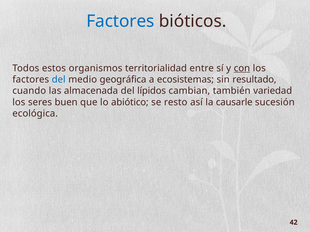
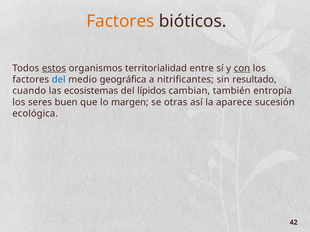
Factores at (120, 21) colour: blue -> orange
estos underline: none -> present
ecosistemas: ecosistemas -> nitrificantes
almacenada: almacenada -> ecosistemas
variedad: variedad -> entropía
abiótico: abiótico -> margen
resto: resto -> otras
causarle: causarle -> aparece
